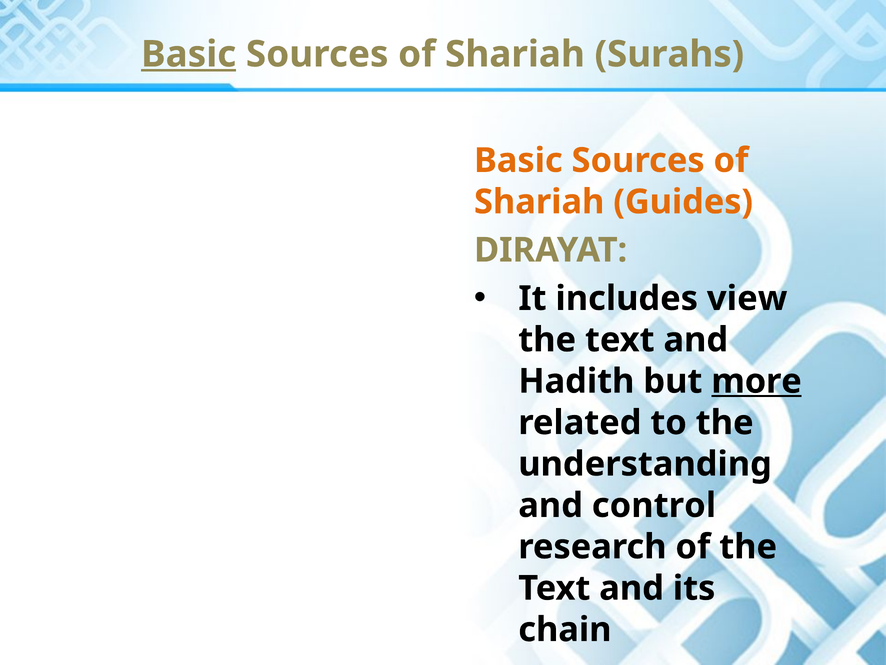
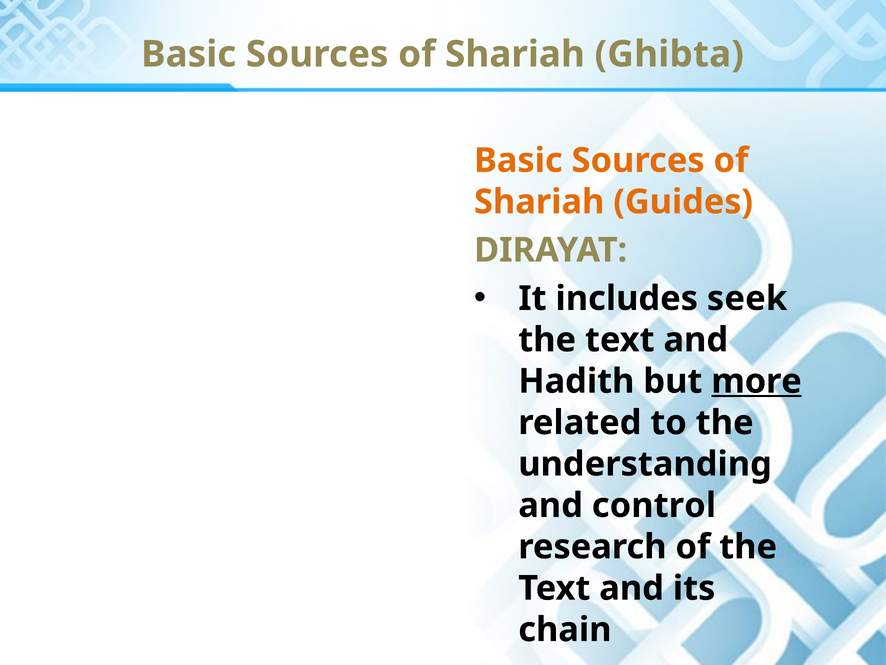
Basic at (189, 54) underline: present -> none
Surahs: Surahs -> Ghibta
view: view -> seek
